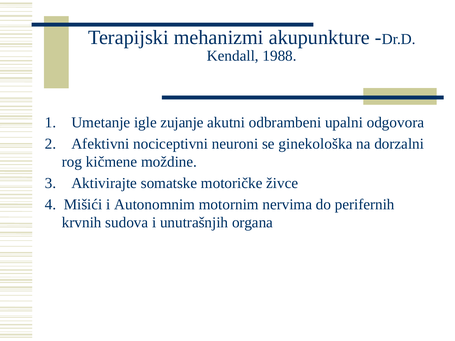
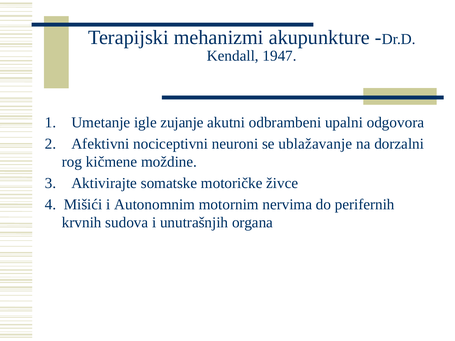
1988: 1988 -> 1947
ginekološka: ginekološka -> ublažavanje
